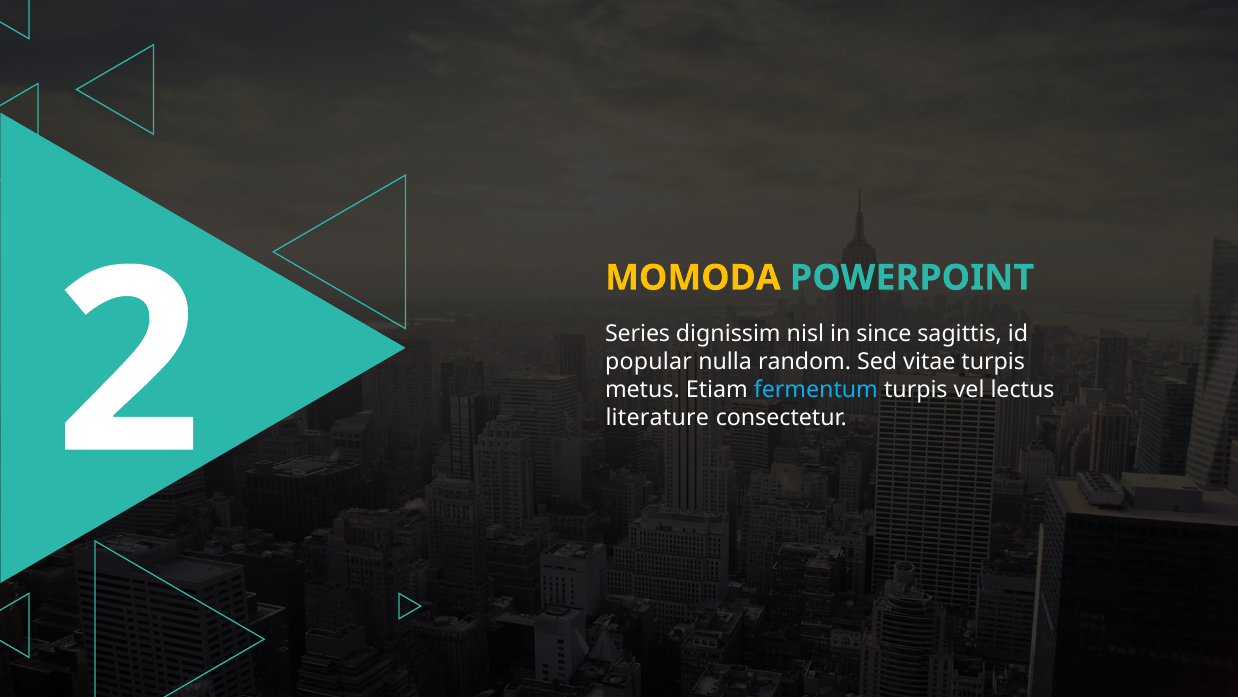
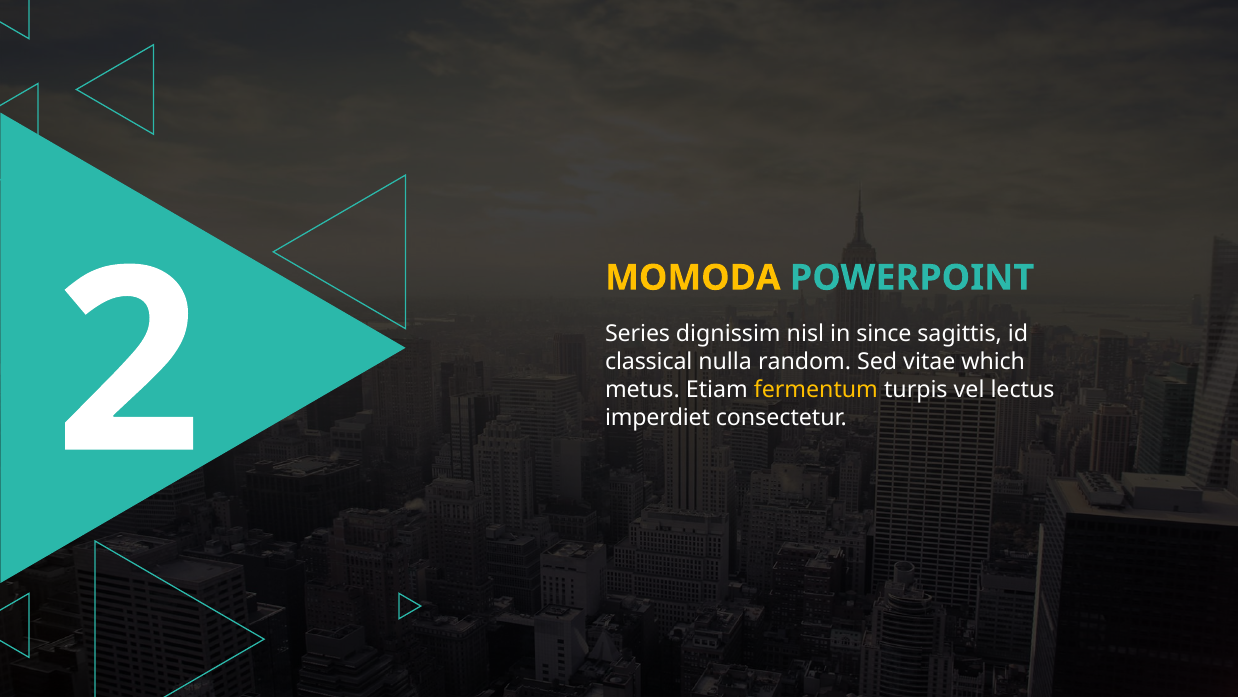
popular: popular -> classical
vitae turpis: turpis -> which
fermentum colour: light blue -> yellow
literature: literature -> imperdiet
